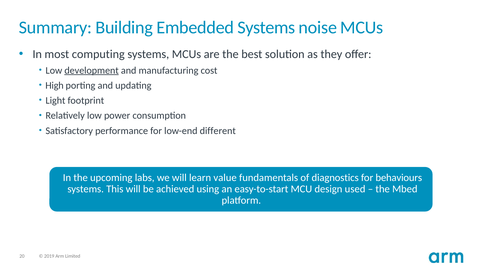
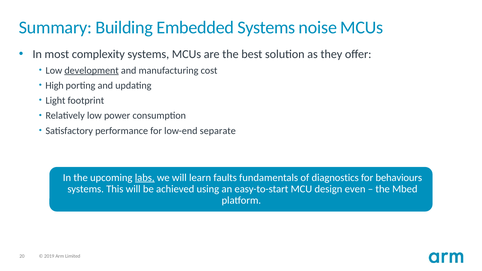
computing: computing -> complexity
different: different -> separate
labs underline: none -> present
value: value -> faults
used: used -> even
